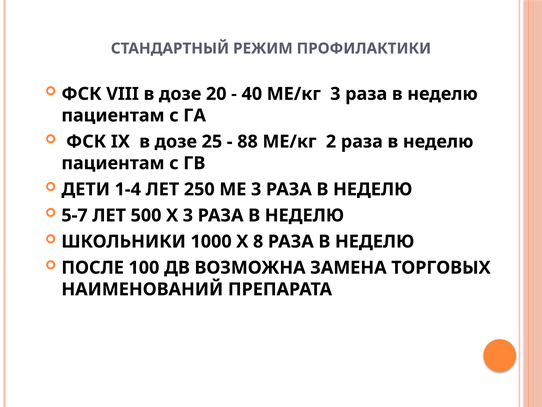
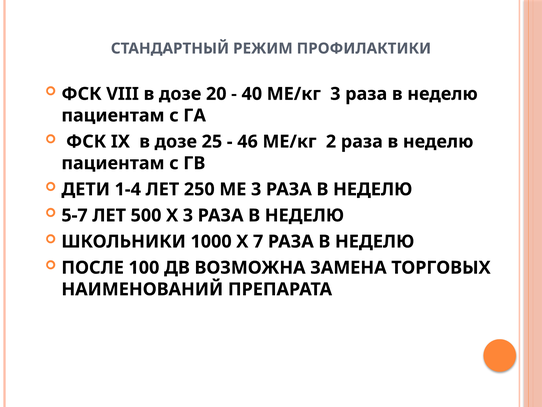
88: 88 -> 46
8: 8 -> 7
